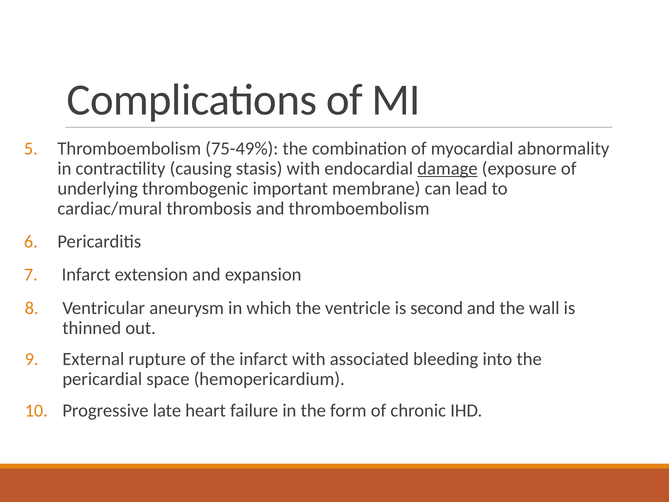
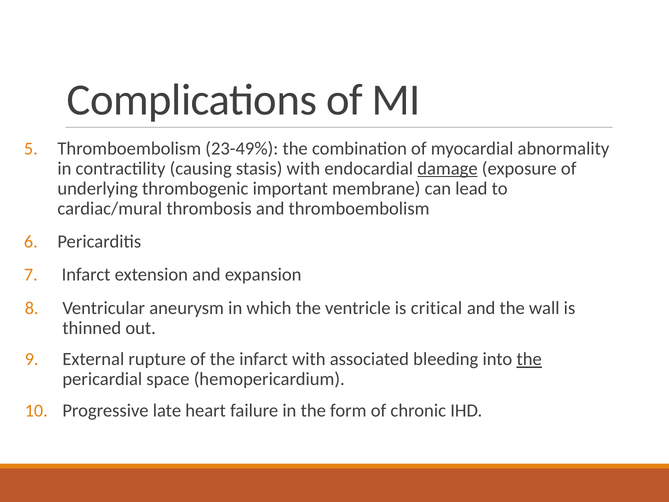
75-49%: 75-49% -> 23-49%
second: second -> critical
the at (529, 359) underline: none -> present
